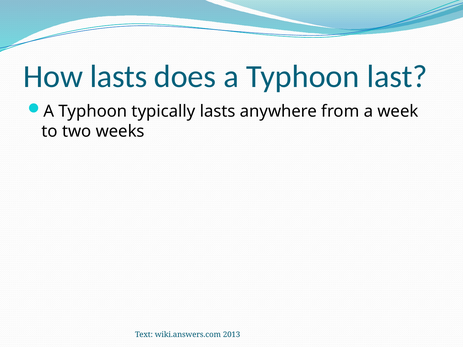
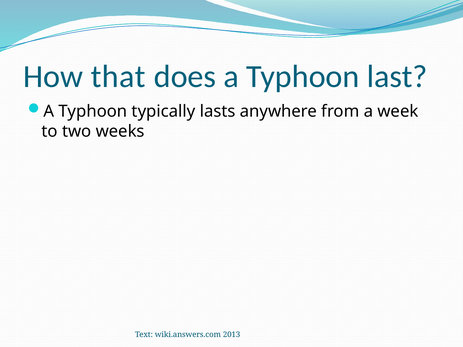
How lasts: lasts -> that
